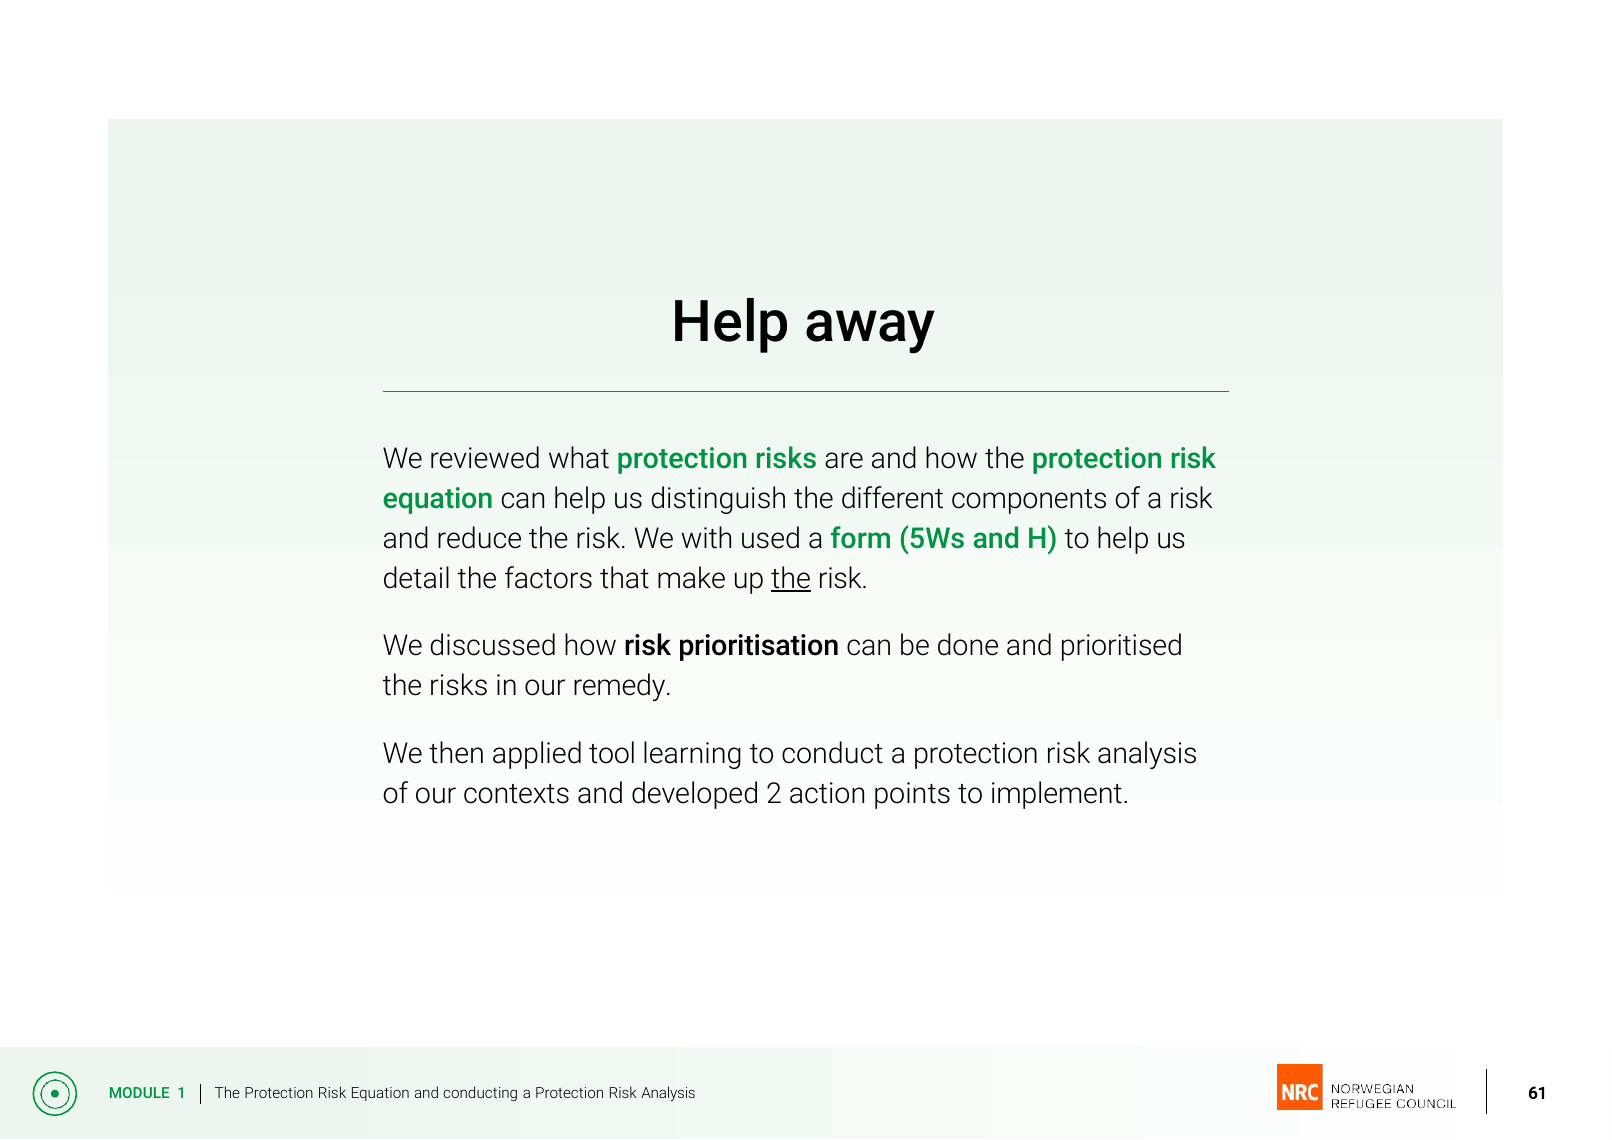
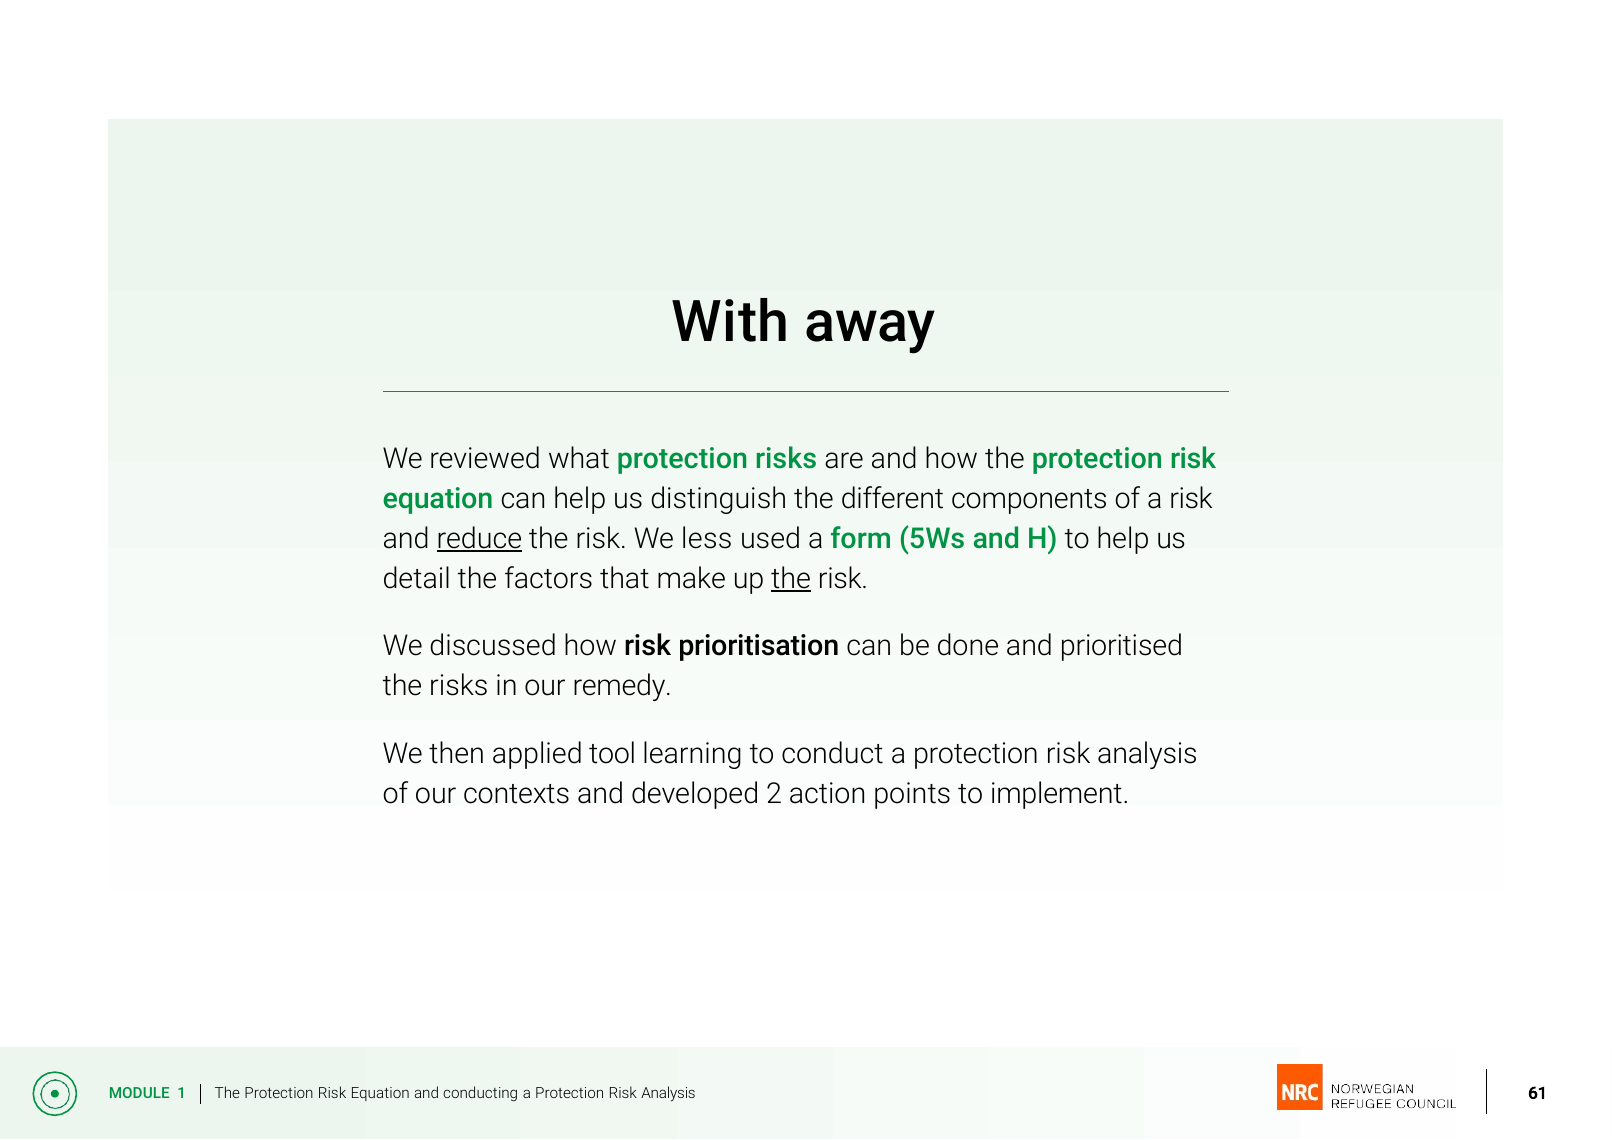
Help at (731, 322): Help -> With
reduce underline: none -> present
with: with -> less
